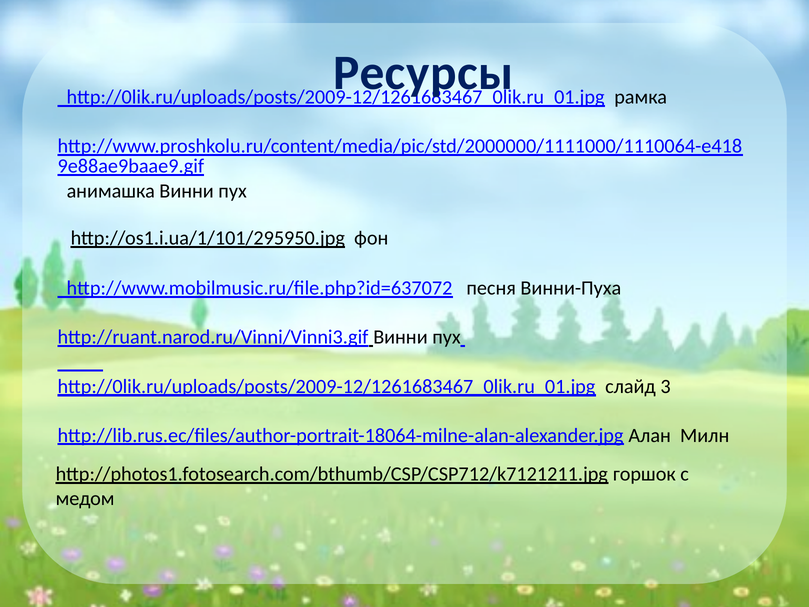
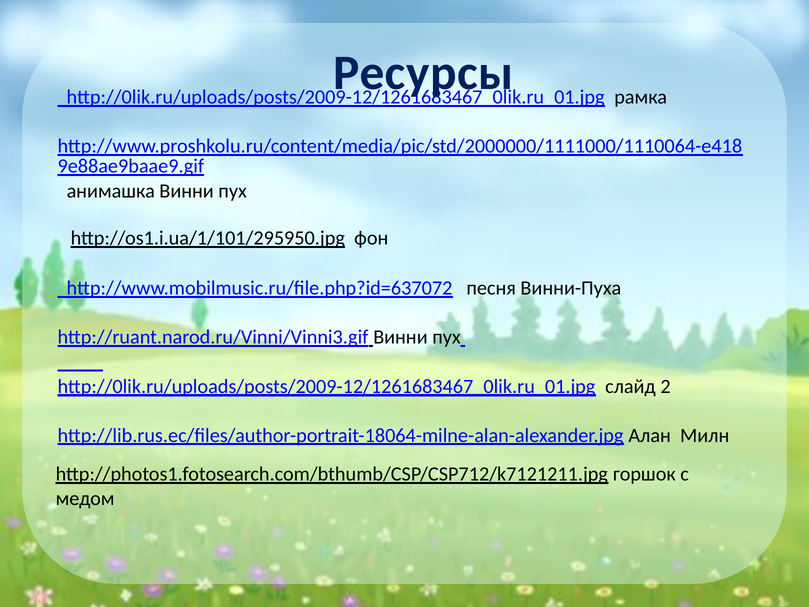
3: 3 -> 2
